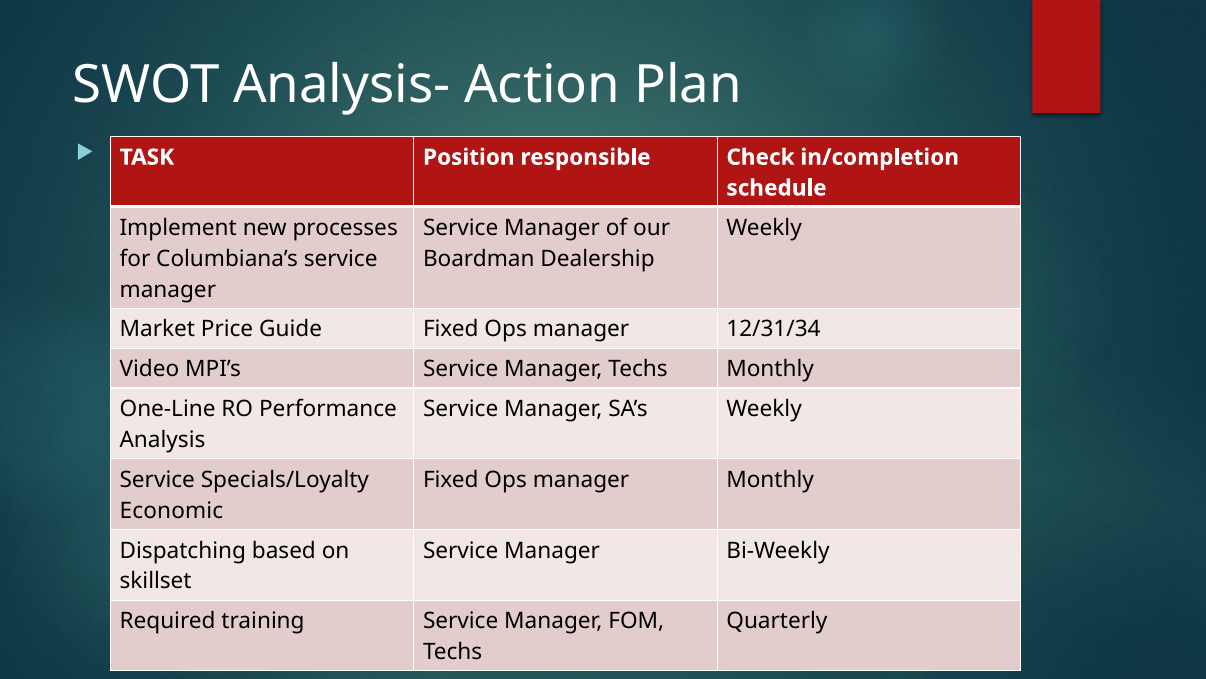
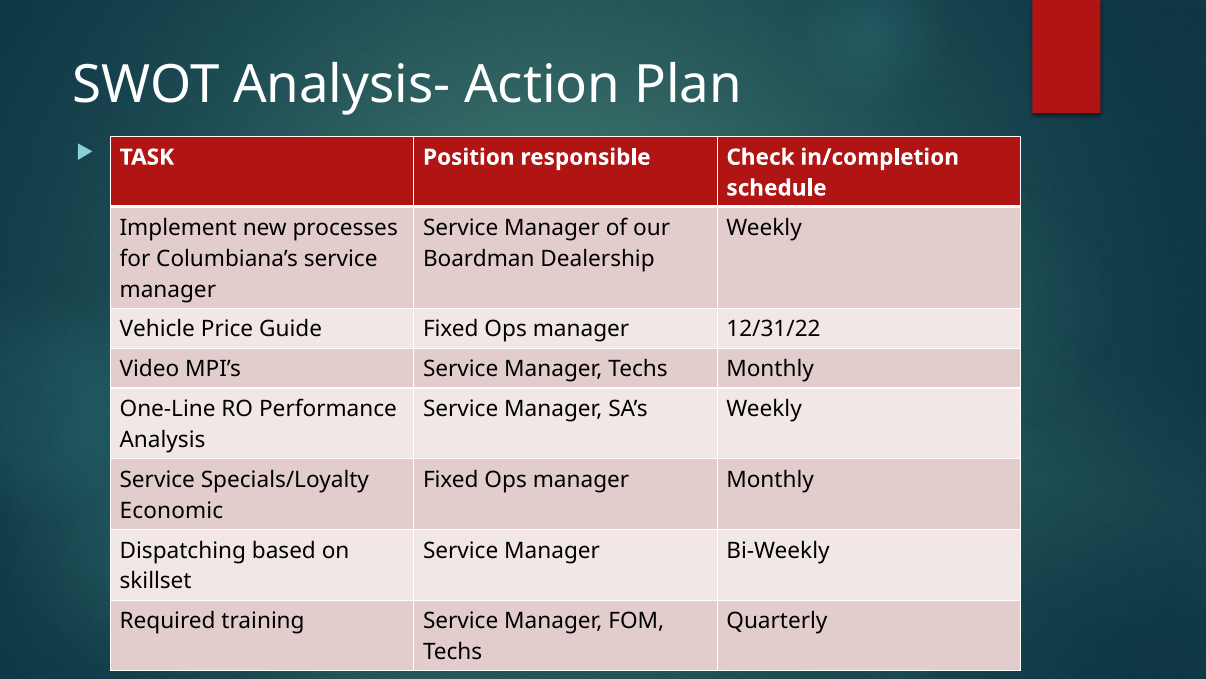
Market: Market -> Vehicle
12/31/34: 12/31/34 -> 12/31/22
